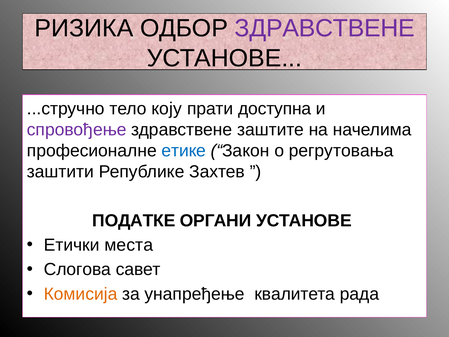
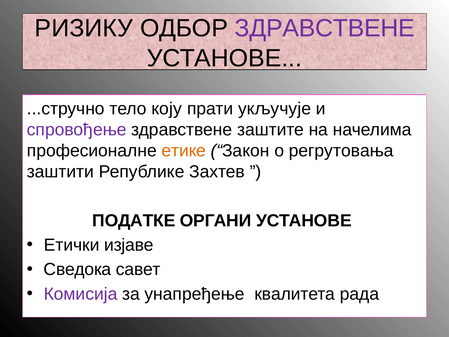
РИЗИКА: РИЗИКА -> РИЗИКУ
доступна: доступна -> укључује
етике colour: blue -> orange
места: места -> изјаве
Слогова: Слогова -> Сведока
Комисија colour: orange -> purple
